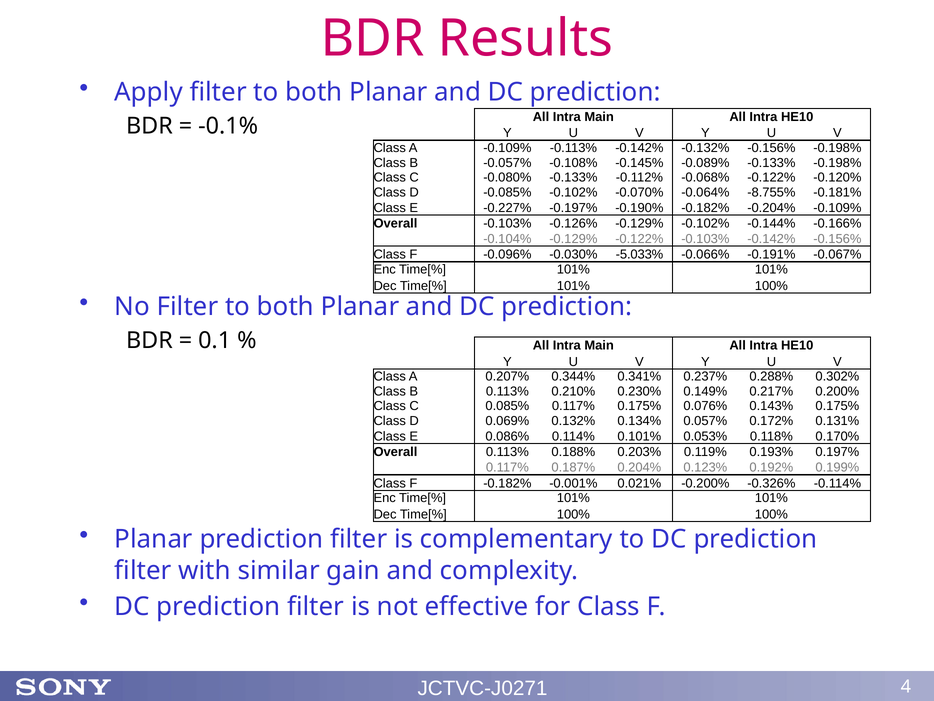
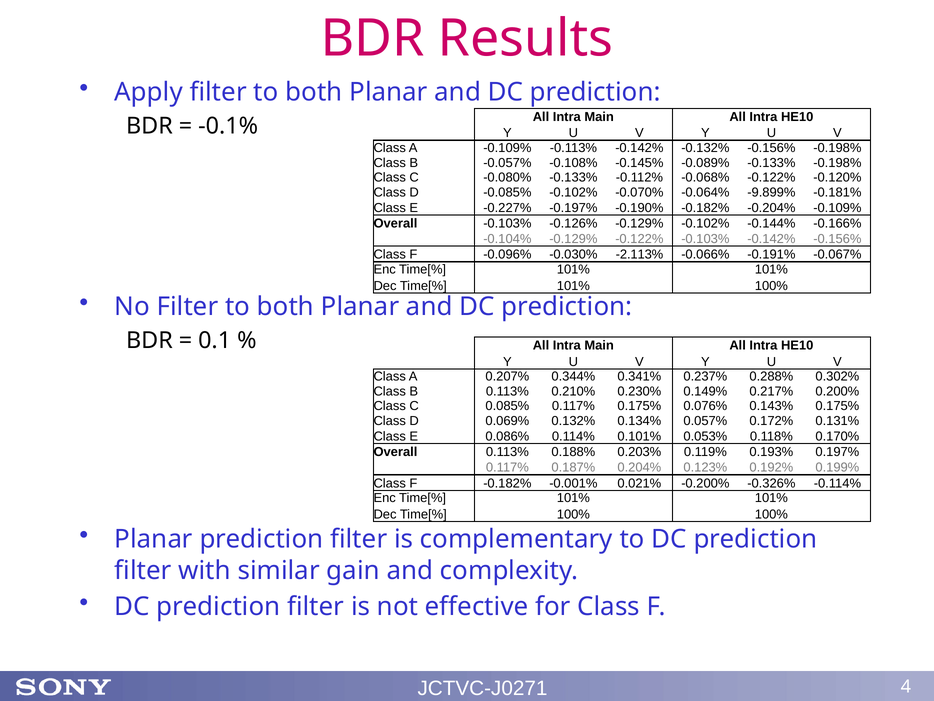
-8.755%: -8.755% -> -9.899%
-5.033%: -5.033% -> -2.113%
